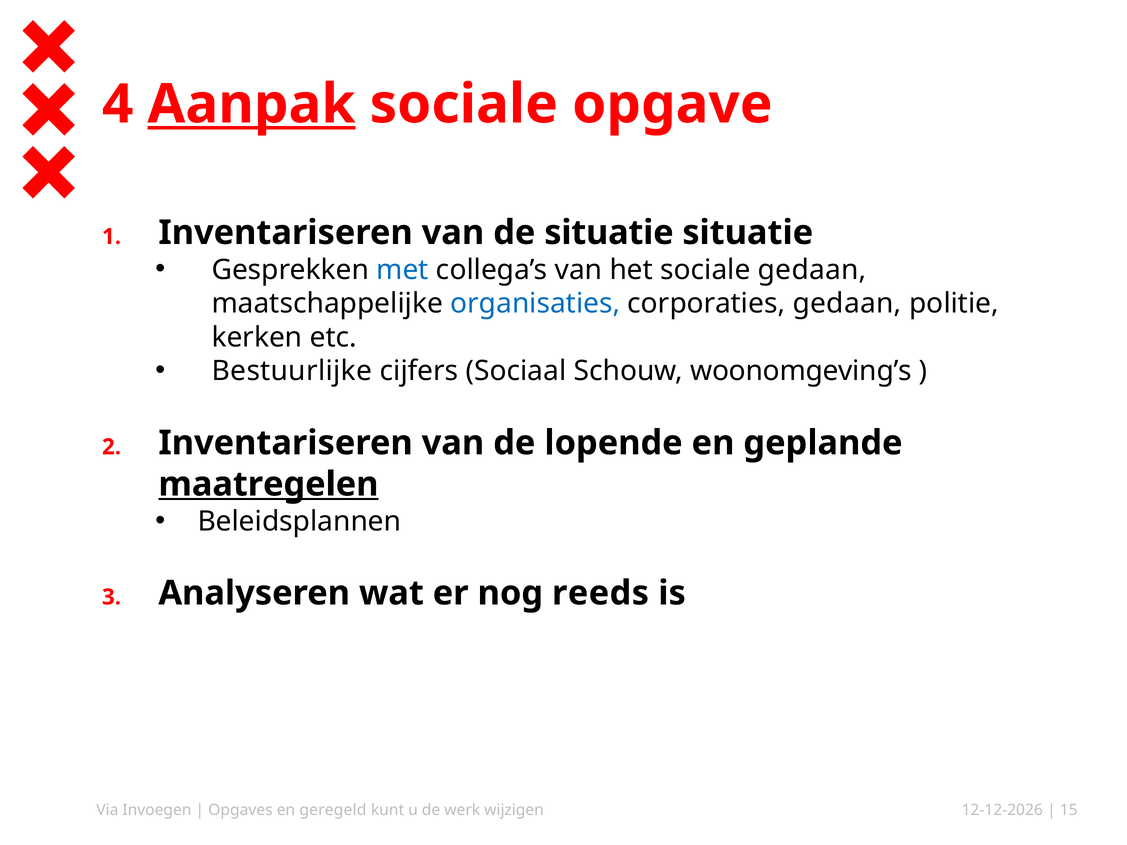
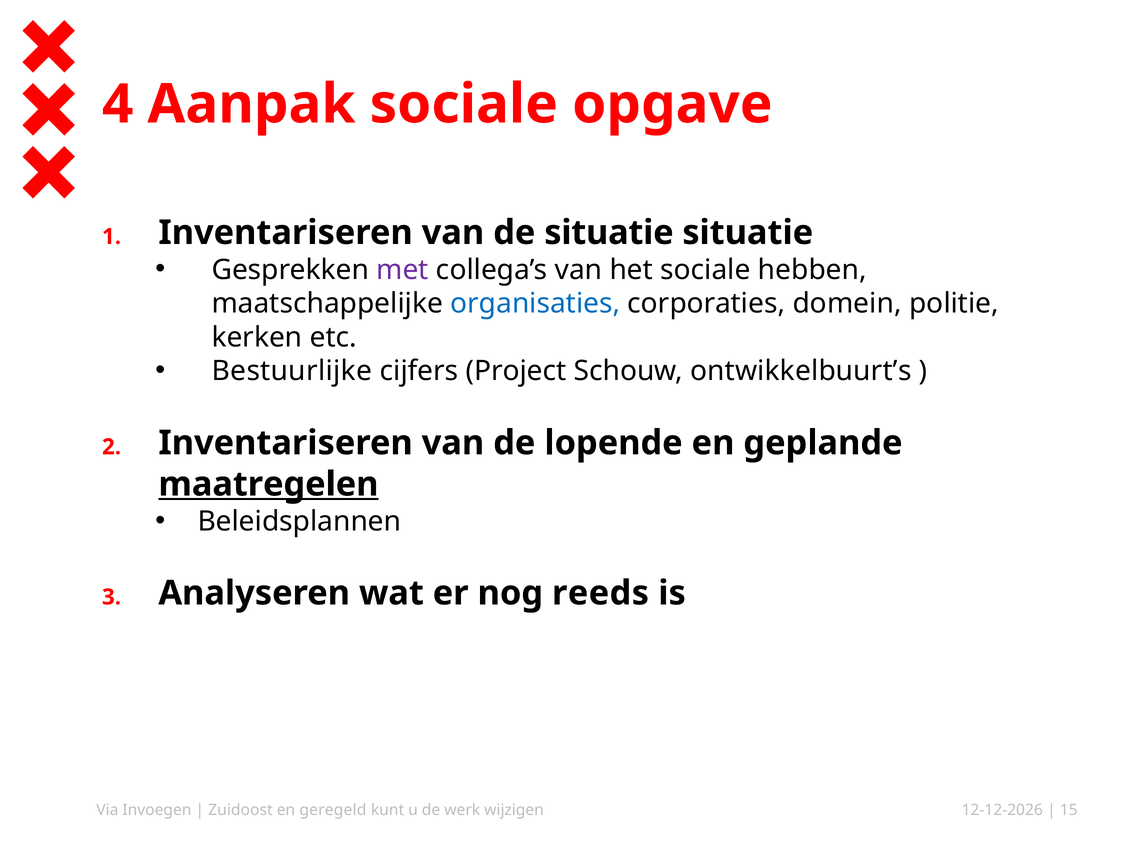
Aanpak underline: present -> none
met colour: blue -> purple
sociale gedaan: gedaan -> hebben
corporaties gedaan: gedaan -> domein
Sociaal: Sociaal -> Project
woonomgeving’s: woonomgeving’s -> ontwikkelbuurt’s
Opgaves: Opgaves -> Zuidoost
